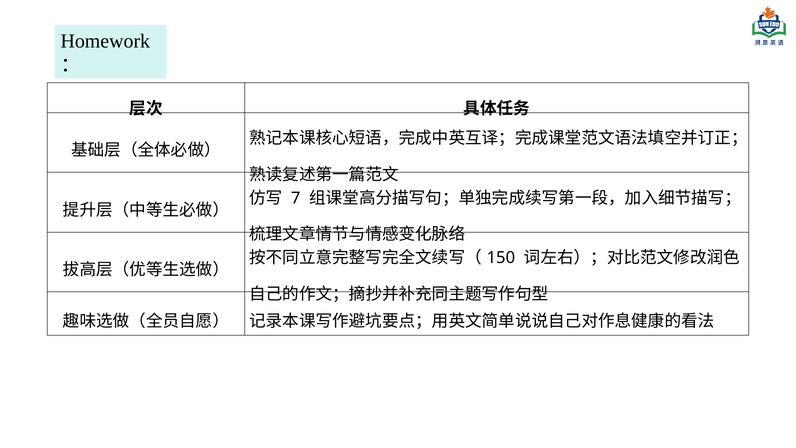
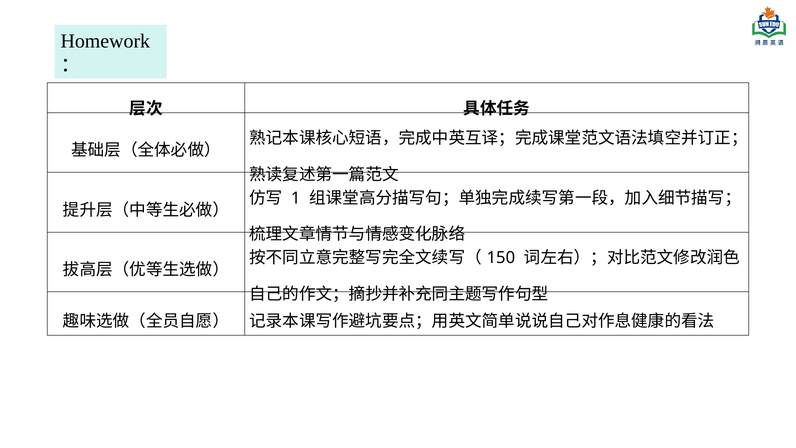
7: 7 -> 1
